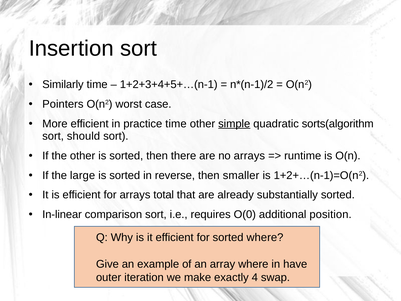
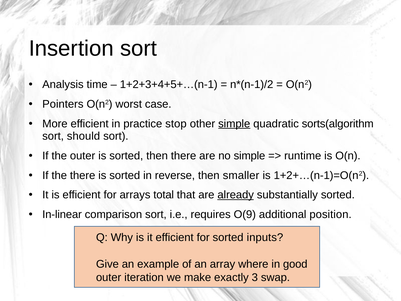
Similarly: Similarly -> Analysis
practice time: time -> stop
the other: other -> outer
no arrays: arrays -> simple
the large: large -> there
already underline: none -> present
O(0: O(0 -> O(9
sorted where: where -> inputs
have: have -> good
4: 4 -> 3
